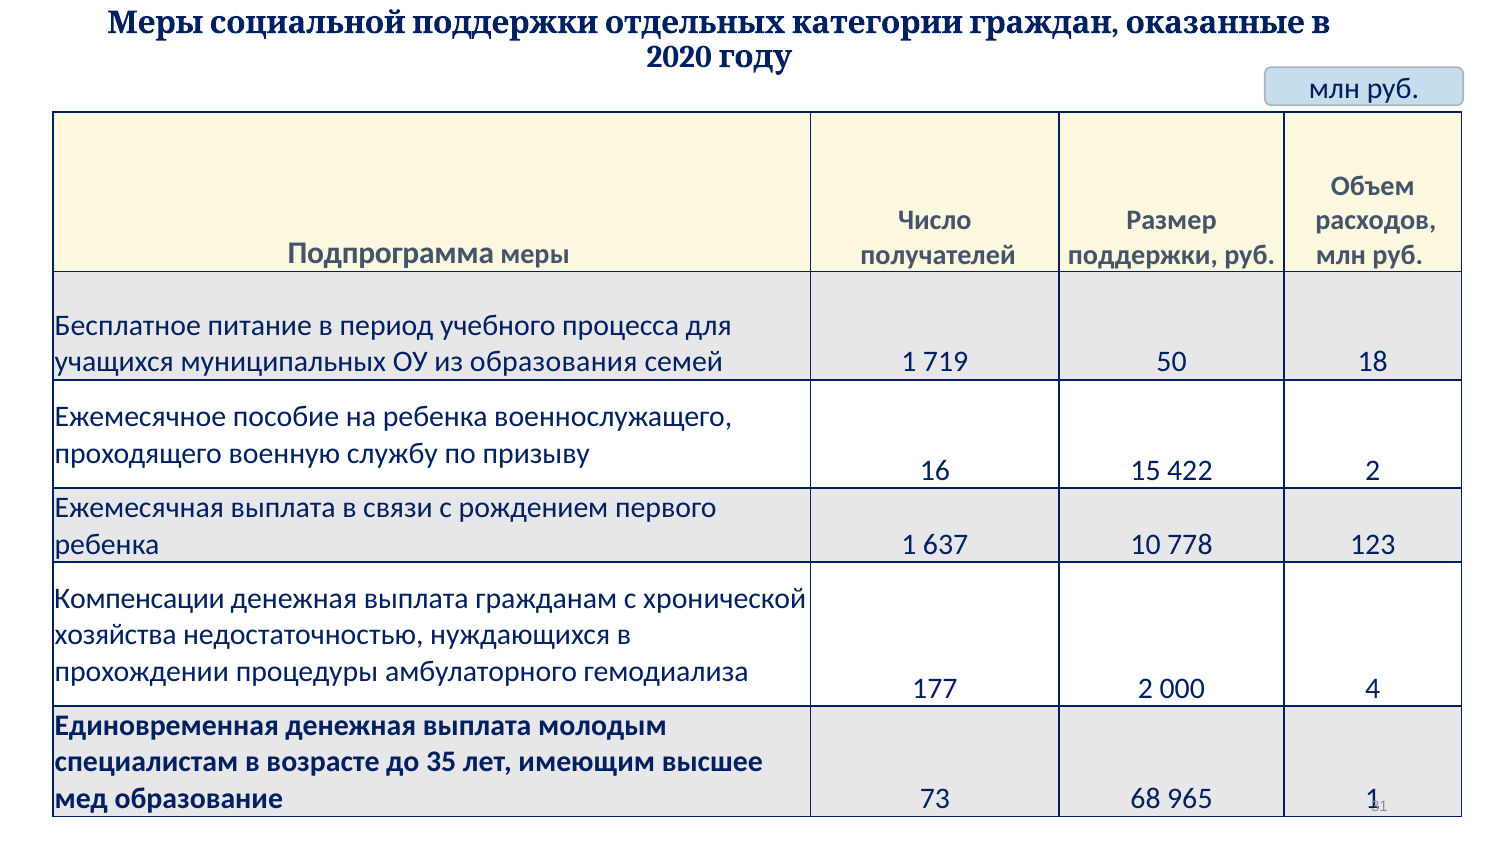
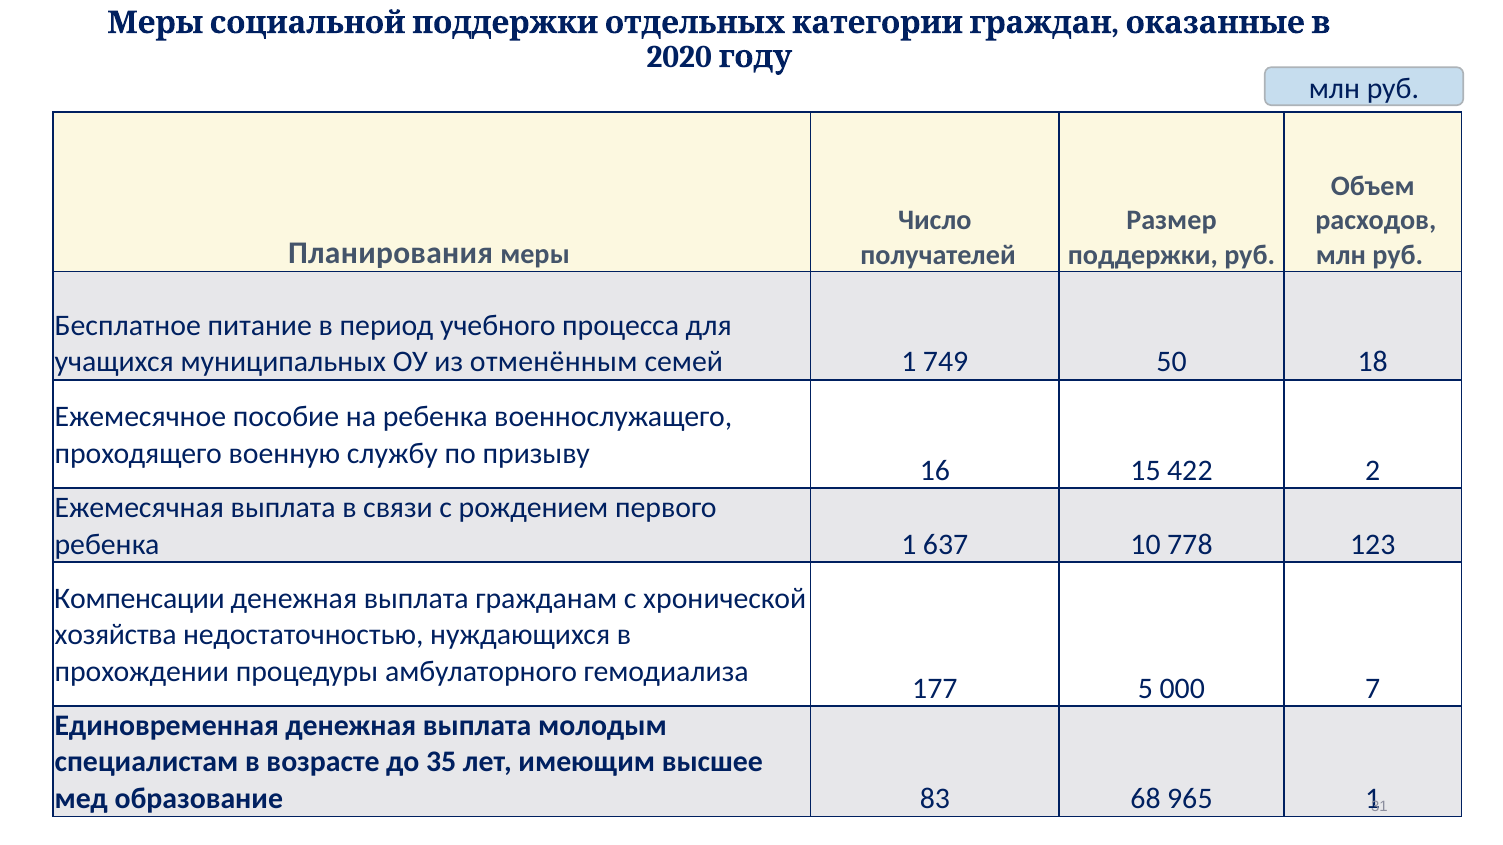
Подпрограмма: Подпрограмма -> Планирования
образования: образования -> отменённым
719: 719 -> 749
177 2: 2 -> 5
4: 4 -> 7
73: 73 -> 83
